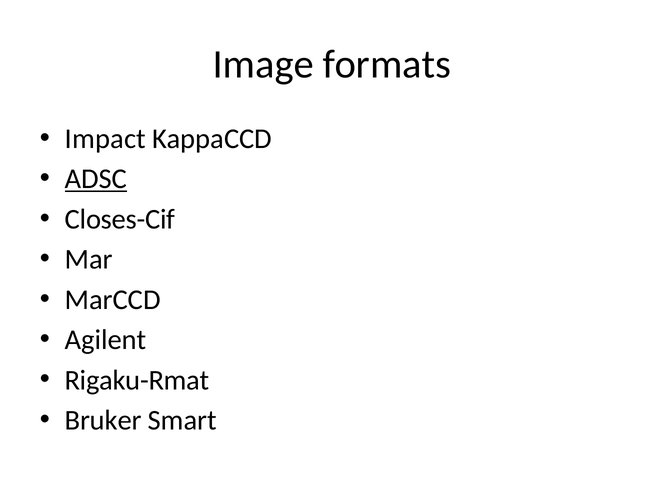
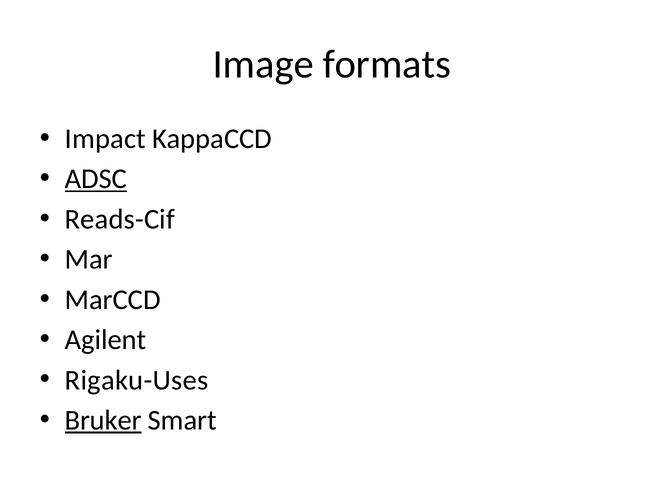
Closes-Cif: Closes-Cif -> Reads-Cif
Rigaku-Rmat: Rigaku-Rmat -> Rigaku-Uses
Bruker underline: none -> present
